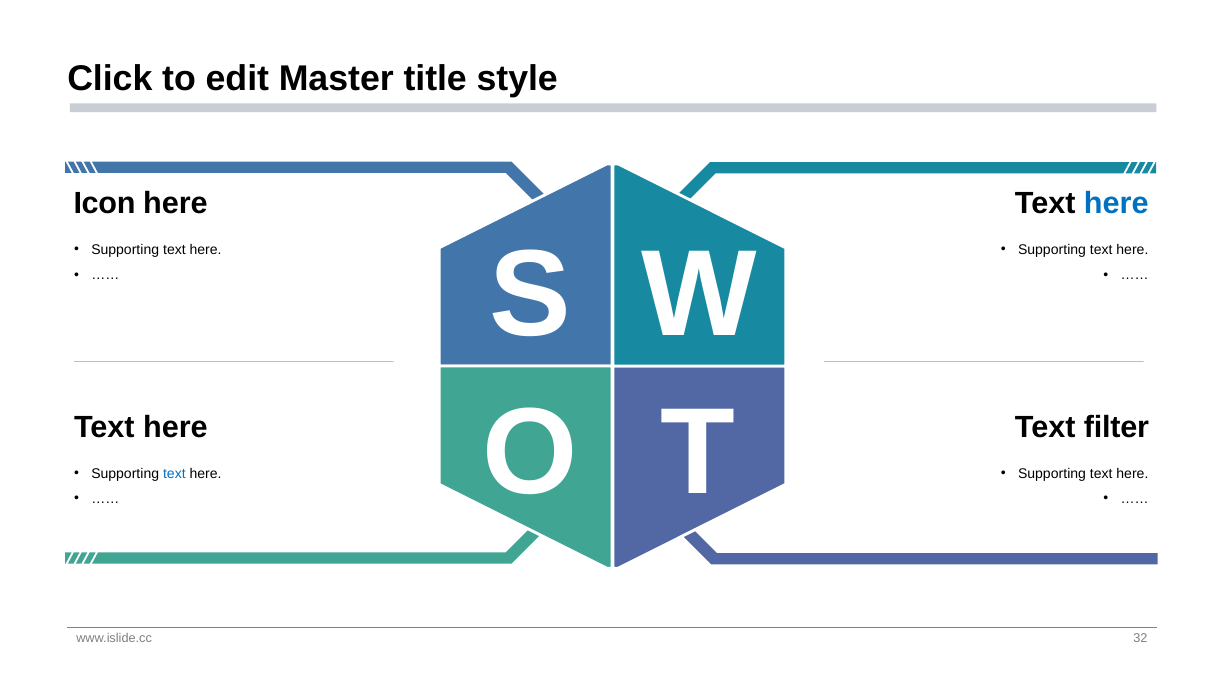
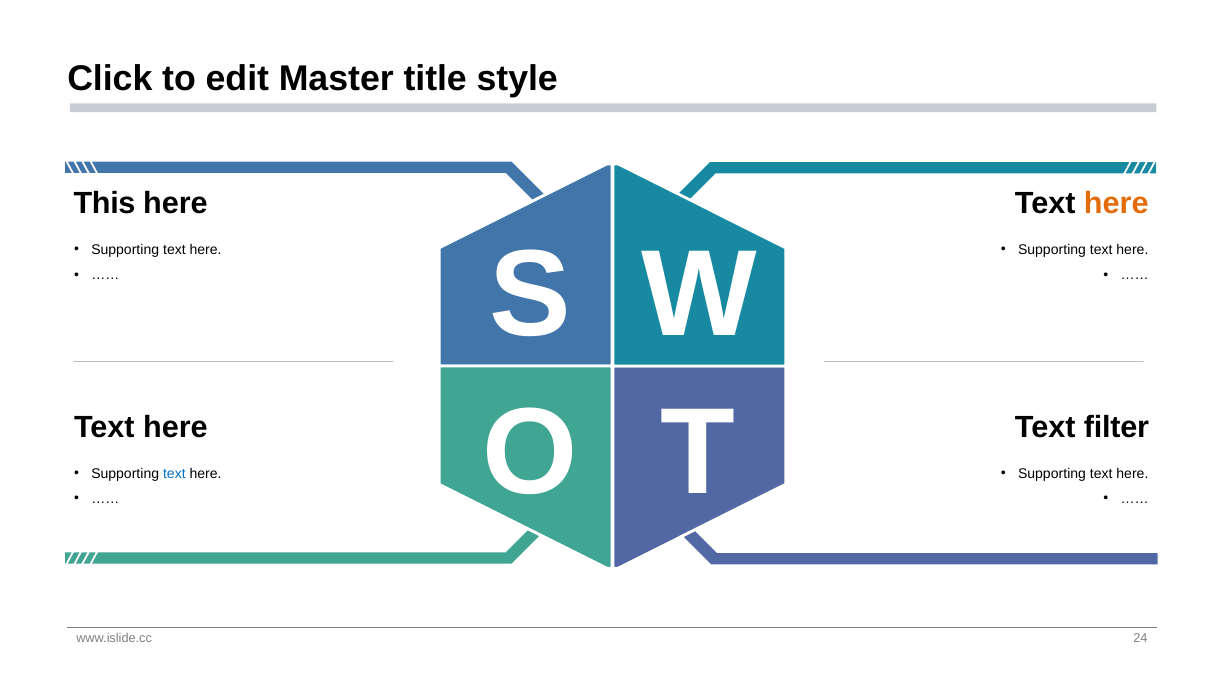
Icon: Icon -> This
here at (1116, 203) colour: blue -> orange
32: 32 -> 24
